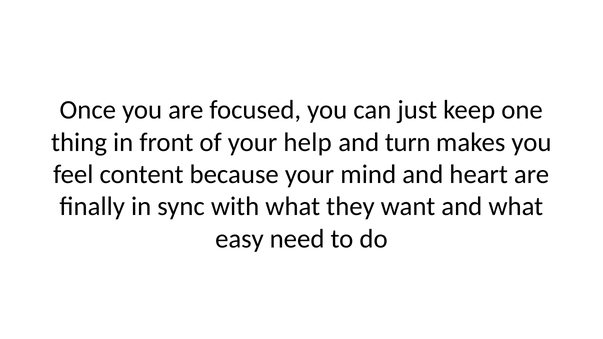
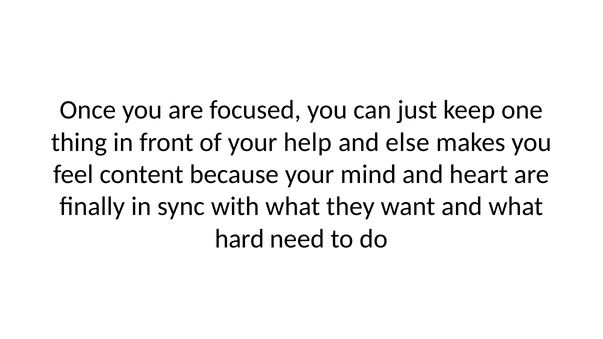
turn: turn -> else
easy: easy -> hard
